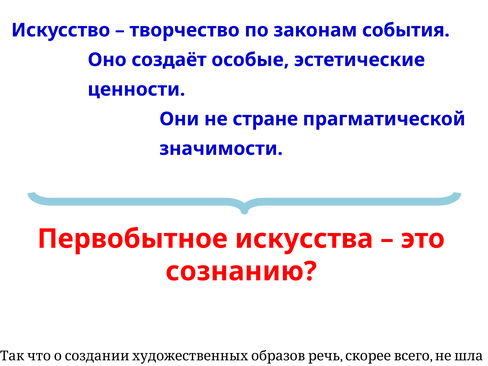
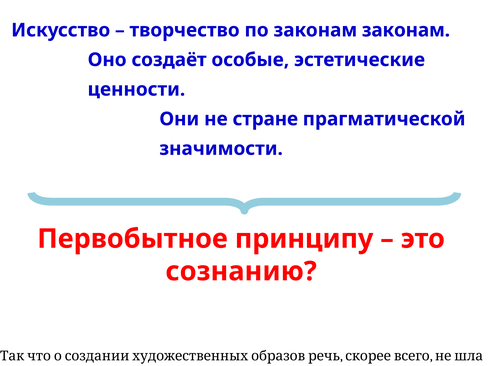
законам события: события -> законам
искусства: искусства -> принципу
